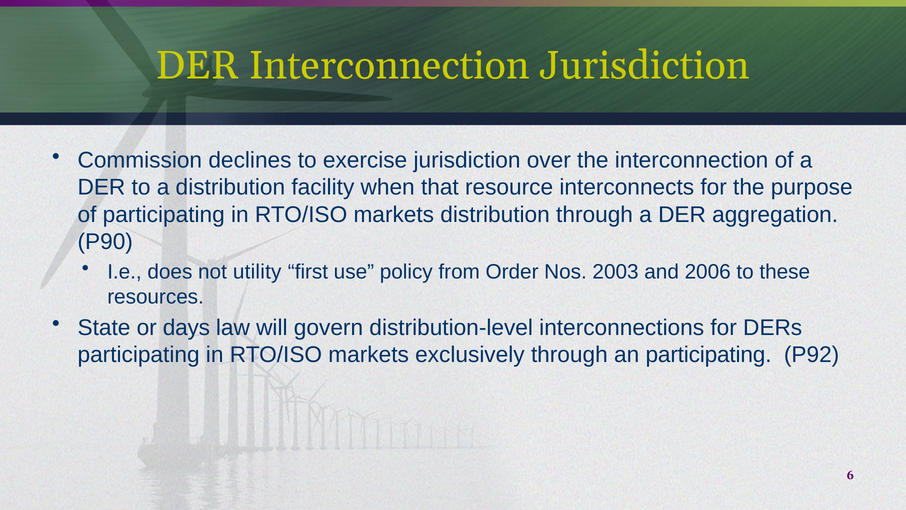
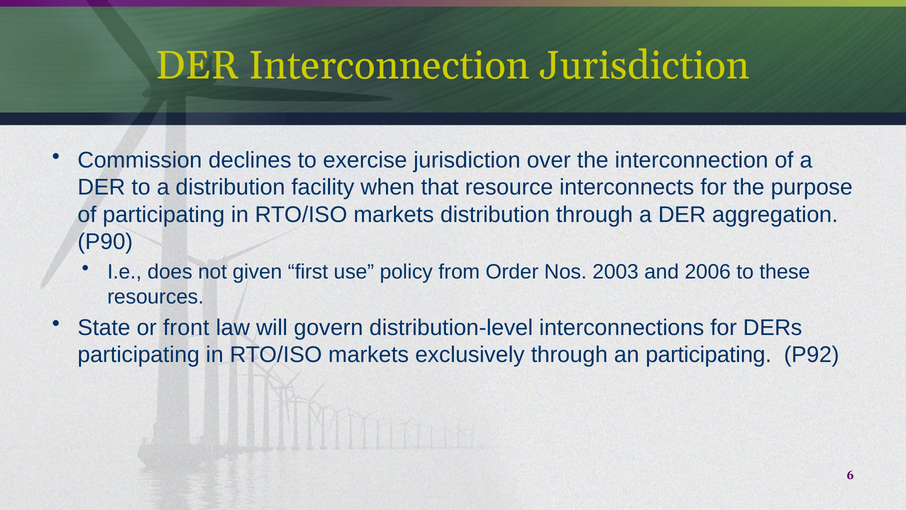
utility: utility -> given
days: days -> front
